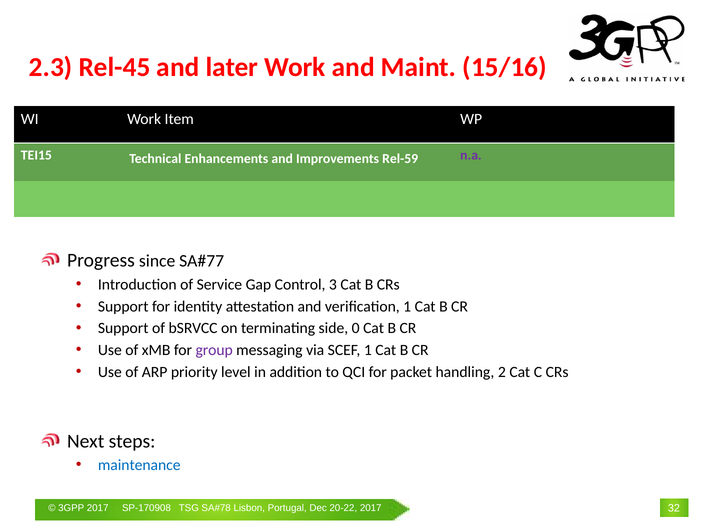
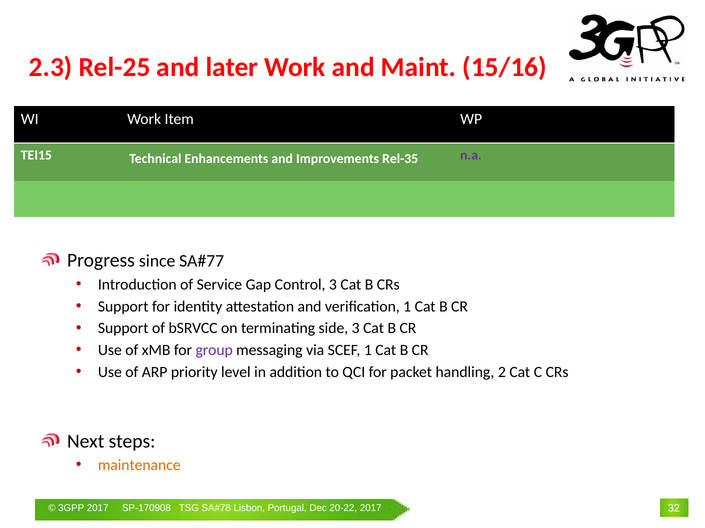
Rel-45: Rel-45 -> Rel-25
Rel-59: Rel-59 -> Rel-35
side 0: 0 -> 3
maintenance colour: blue -> orange
